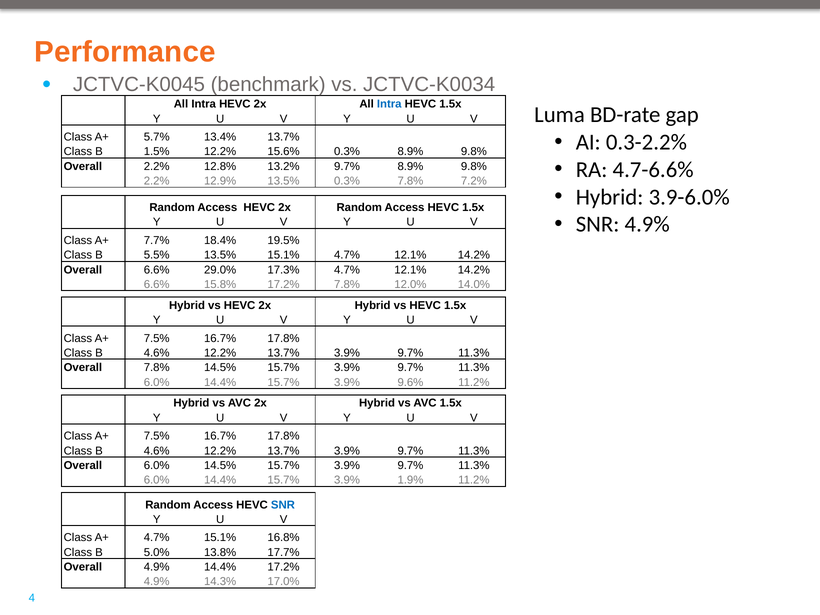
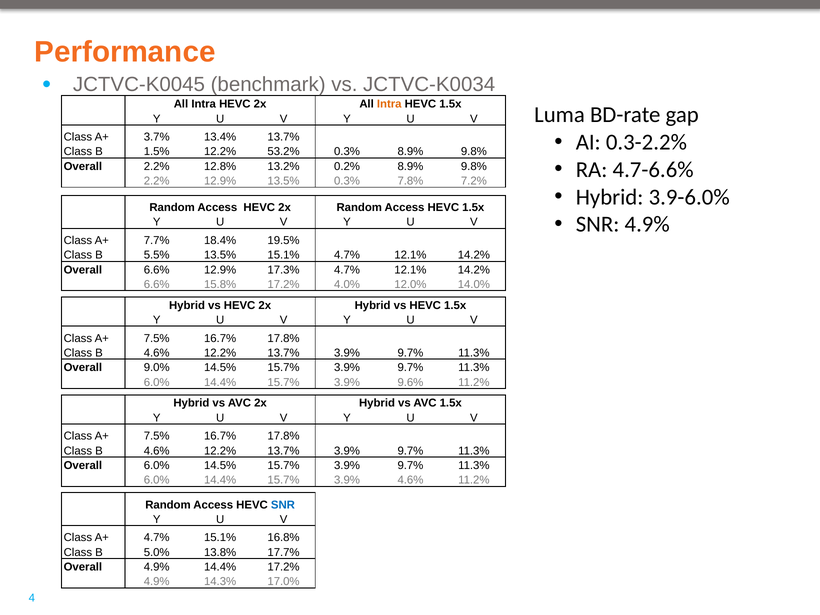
Intra at (389, 104) colour: blue -> orange
5.7%: 5.7% -> 3.7%
15.6%: 15.6% -> 53.2%
13.2% 9.7%: 9.7% -> 0.2%
6.6% 29.0%: 29.0% -> 12.9%
17.2% 7.8%: 7.8% -> 4.0%
Overall 7.8%: 7.8% -> 9.0%
3.9% 1.9%: 1.9% -> 4.6%
